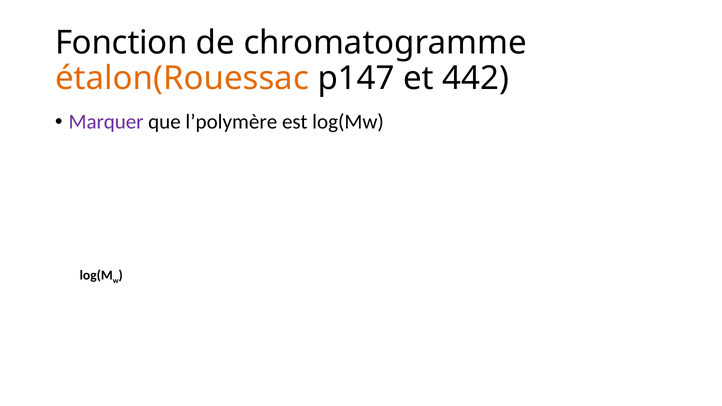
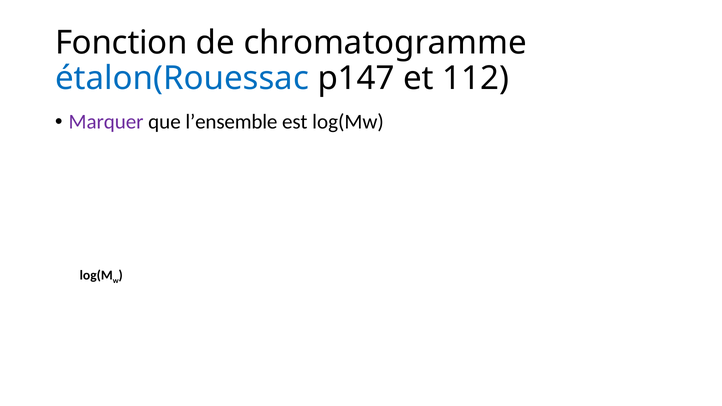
étalon(Rouessac colour: orange -> blue
442: 442 -> 112
l’polymère: l’polymère -> l’ensemble
